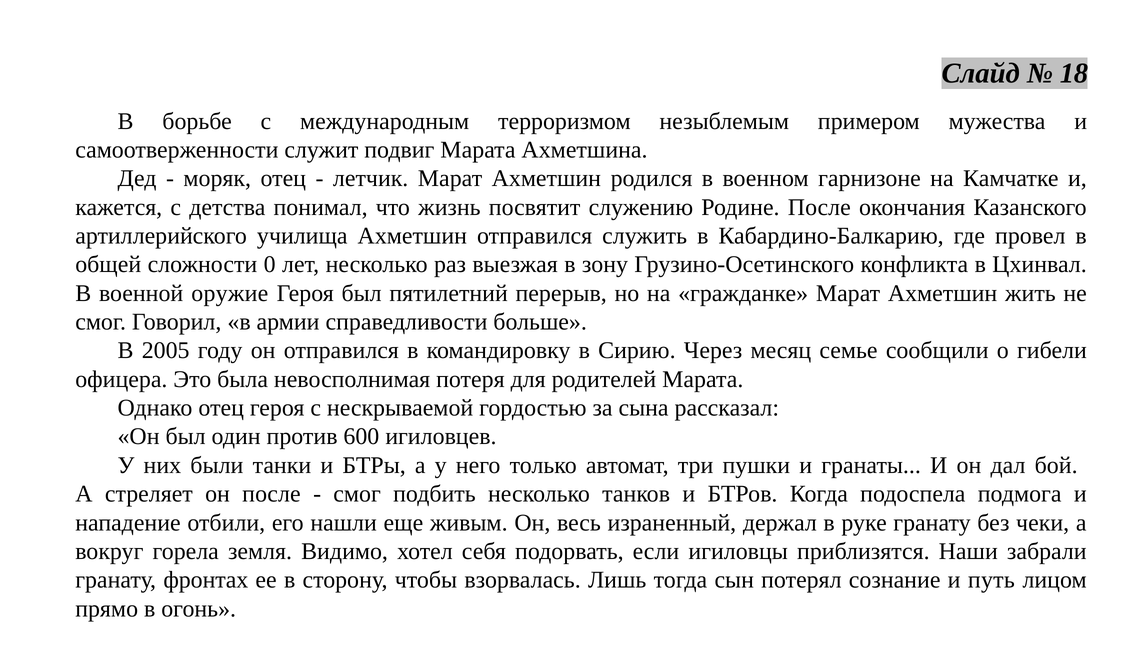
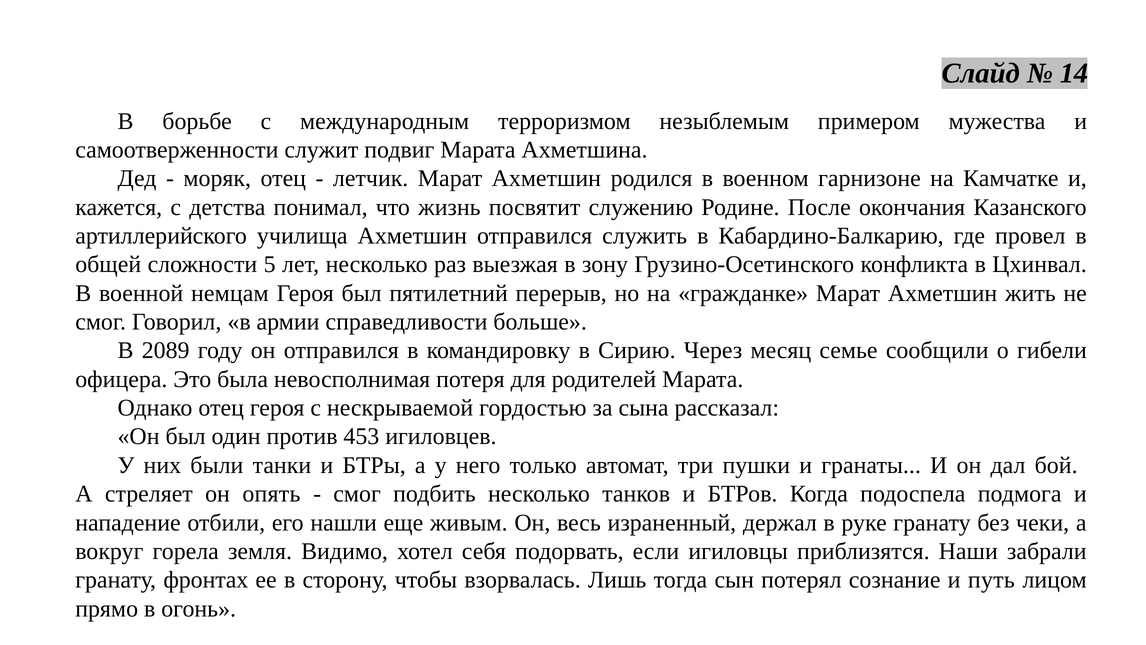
18: 18 -> 14
0: 0 -> 5
оружие: оружие -> немцам
2005: 2005 -> 2089
600: 600 -> 453
он после: после -> опять
